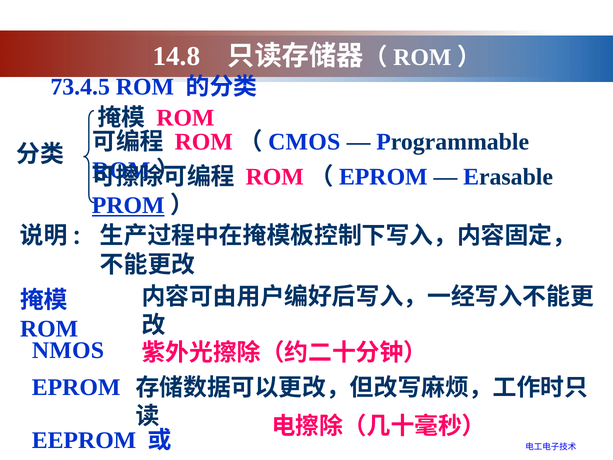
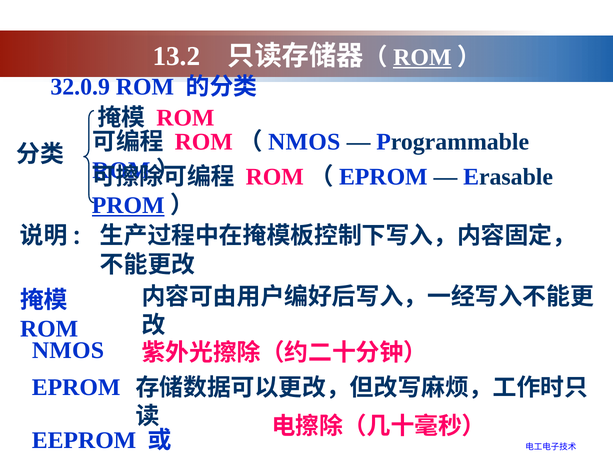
14.8: 14.8 -> 13.2
ROM at (422, 58) underline: none -> present
73.4.5: 73.4.5 -> 32.0.9
CMOS at (304, 142): CMOS -> NMOS
